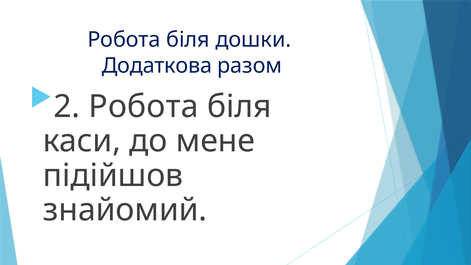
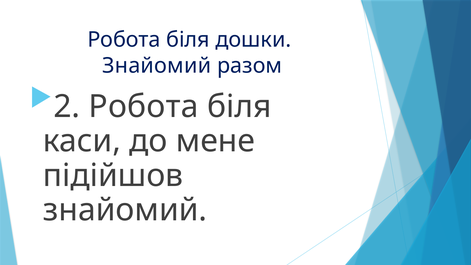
Додаткова at (157, 66): Додаткова -> Знайомий
